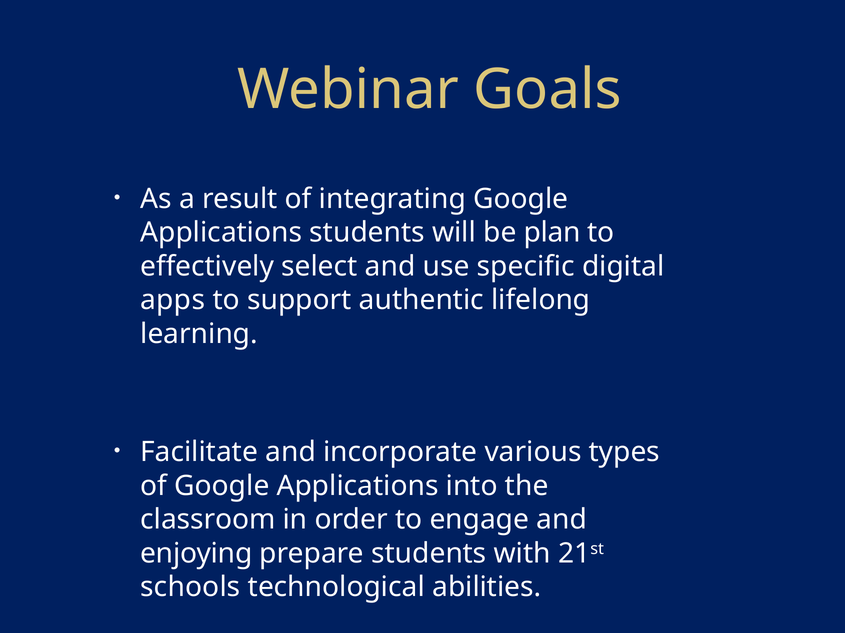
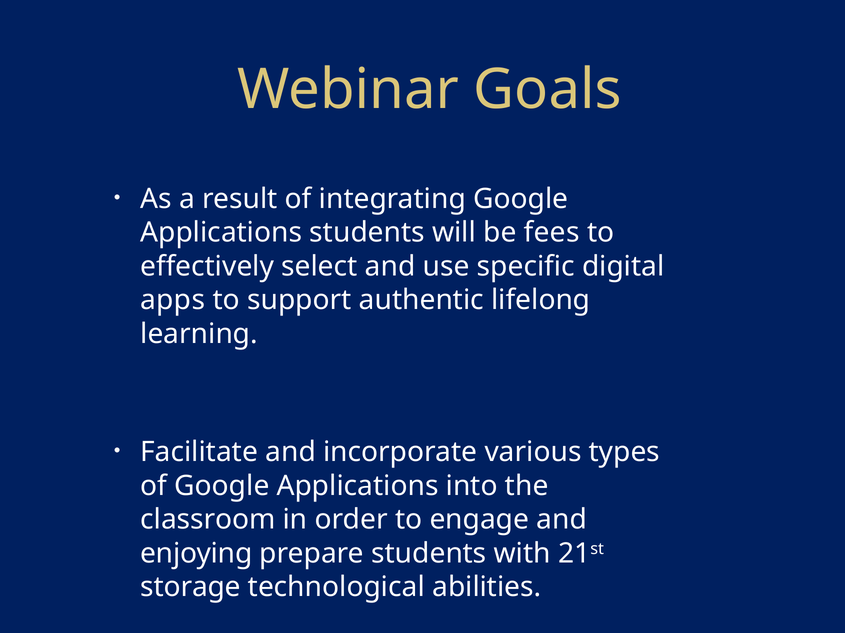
plan: plan -> fees
schools: schools -> storage
